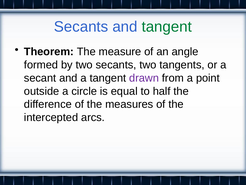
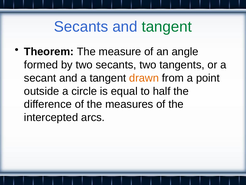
drawn colour: purple -> orange
